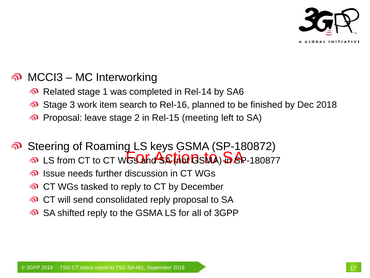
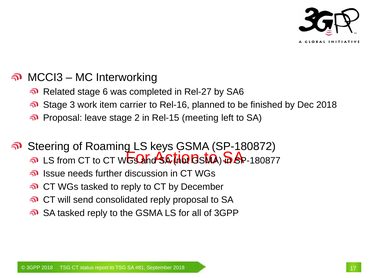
1: 1 -> 6
Rel-14: Rel-14 -> Rel-27
search: search -> carrier
SA shifted: shifted -> tasked
